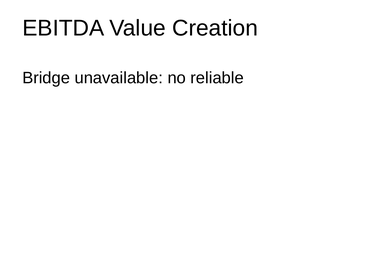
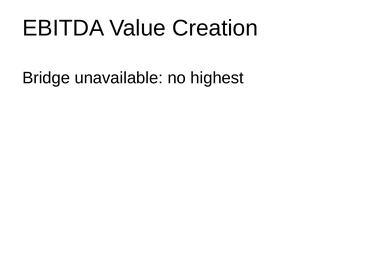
reliable: reliable -> highest
